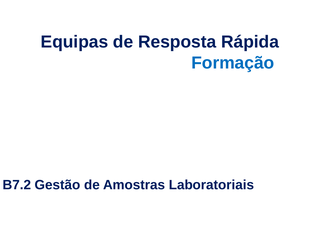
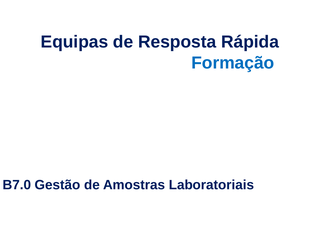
B7.2: B7.2 -> B7.0
